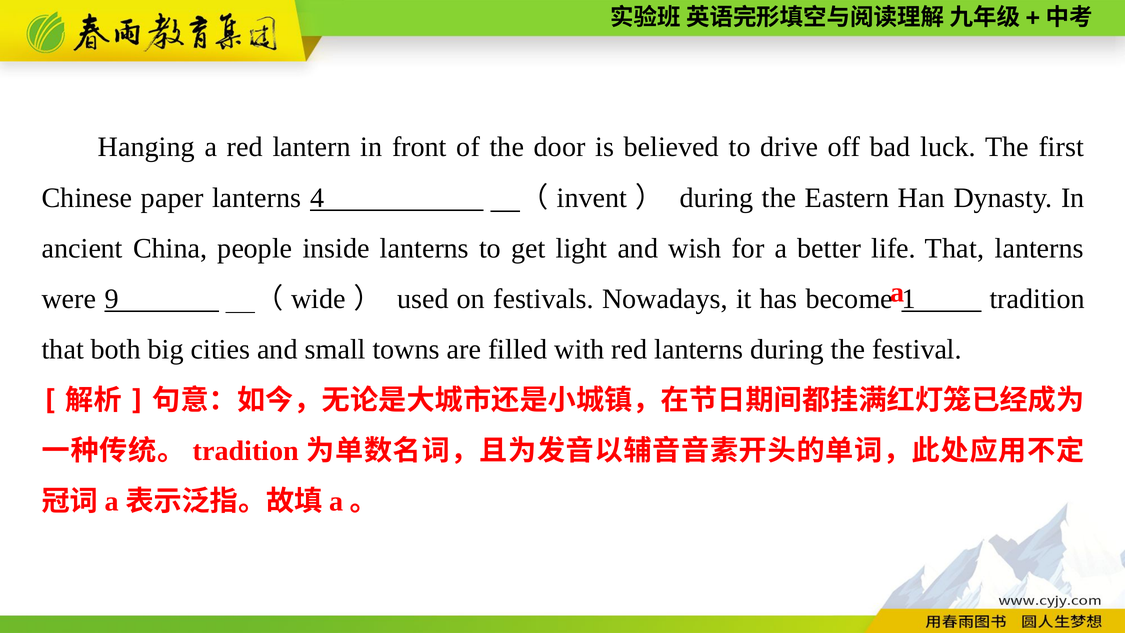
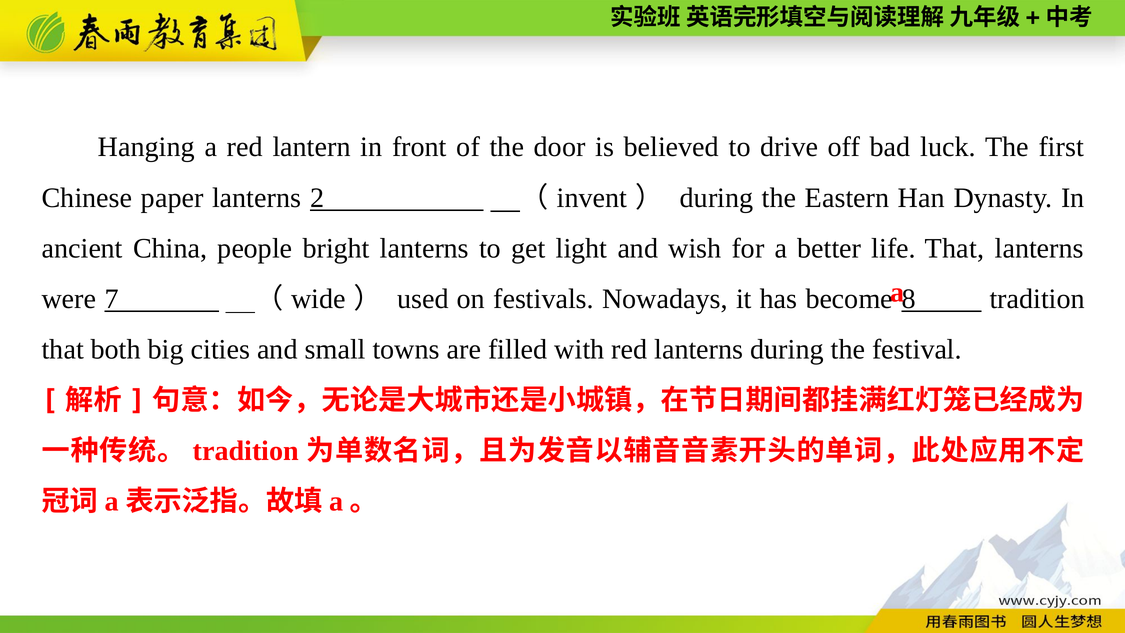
4: 4 -> 2
inside: inside -> bright
9: 9 -> 7
1: 1 -> 8
